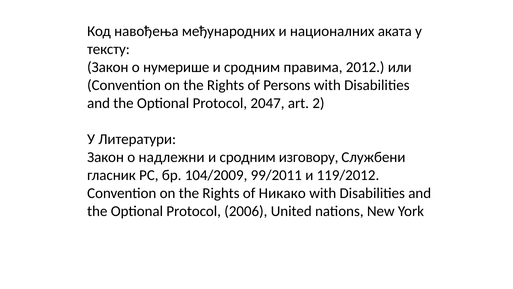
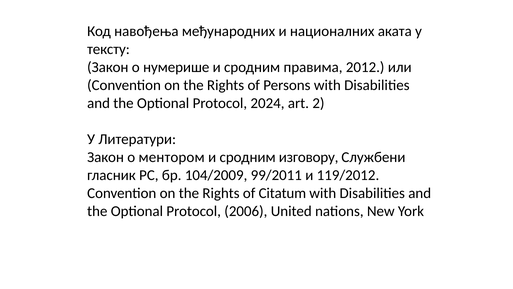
2047: 2047 -> 2024
надлежни: надлежни -> ментором
Никако: Никако -> Citatum
